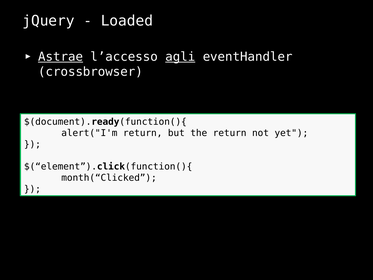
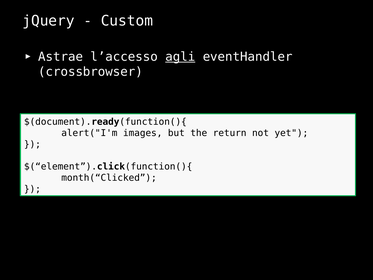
Loaded: Loaded -> Custom
Astrae underline: present -> none
alert("I'm return: return -> images
